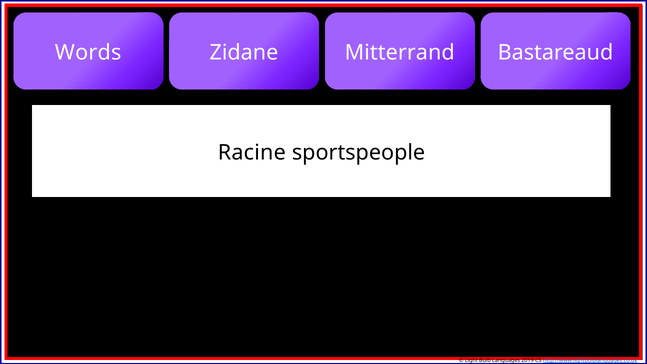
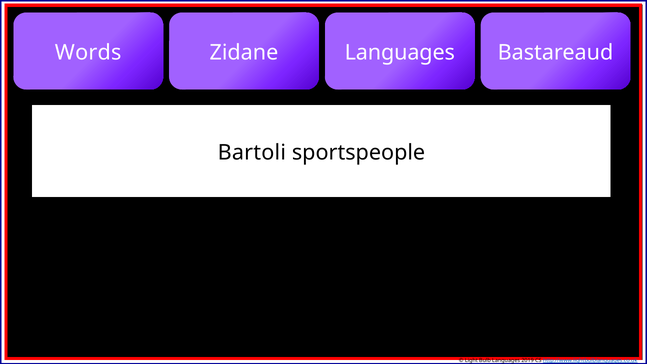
Zidane Mitterrand: Mitterrand -> Languages
Racine: Racine -> Bartoli
